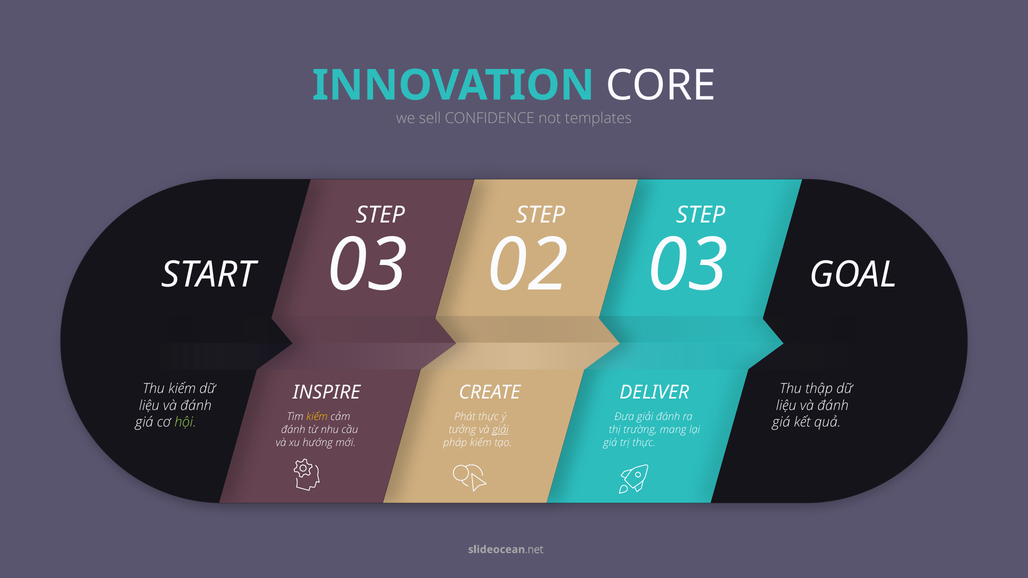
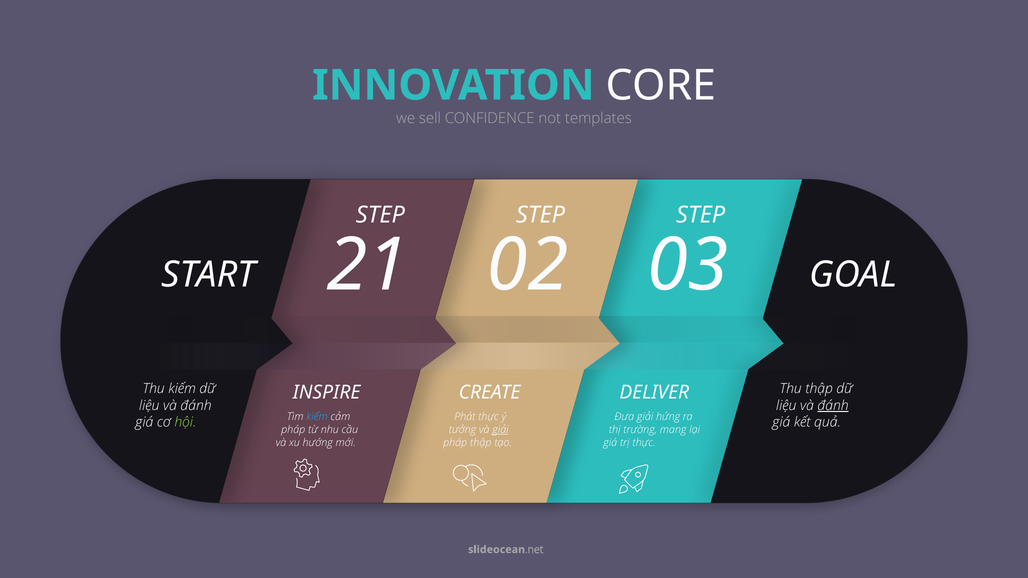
START 03: 03 -> 21
đánh at (833, 406) underline: none -> present
kiếm at (317, 417) colour: yellow -> light blue
giải đánh: đánh -> hứng
đánh at (293, 430): đánh -> pháp
pháp kiếm: kiếm -> thập
